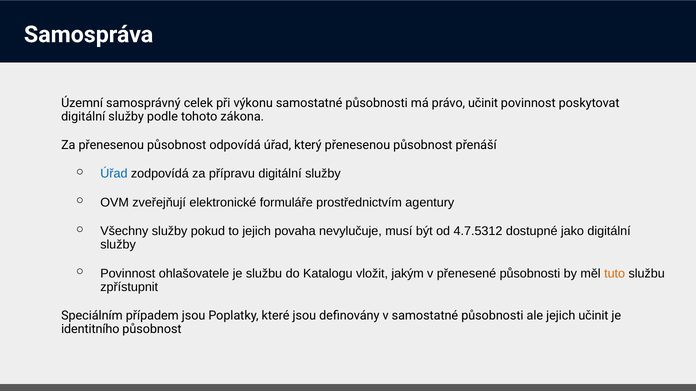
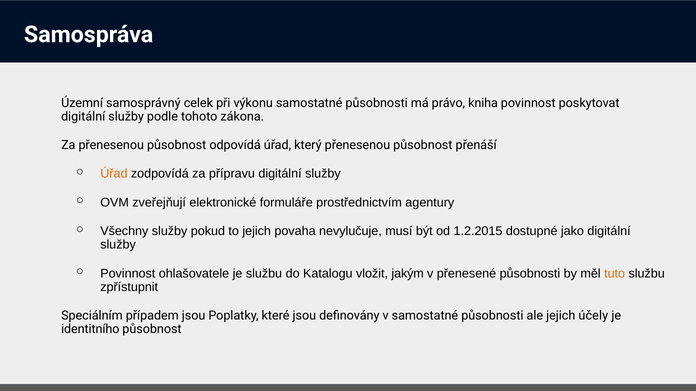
právo učinit: učinit -> kniha
Úřad at (114, 174) colour: blue -> orange
4.7.5312: 4.7.5312 -> 1.2.2015
jejich učinit: učinit -> účely
